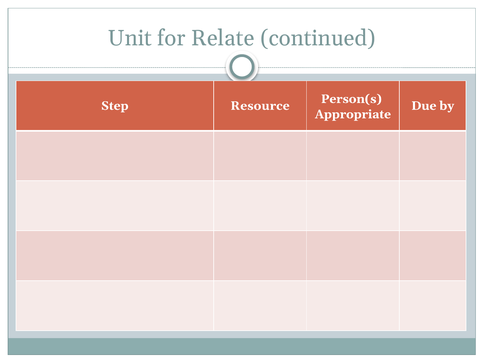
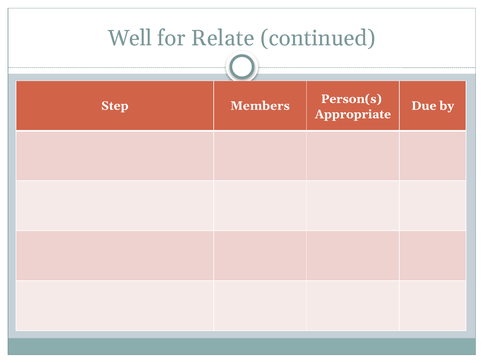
Unit: Unit -> Well
Resource: Resource -> Members
